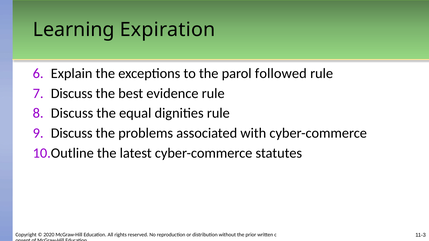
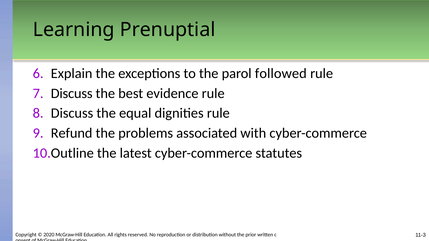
Expiration: Expiration -> Prenuptial
Discuss at (72, 133): Discuss -> Refund
